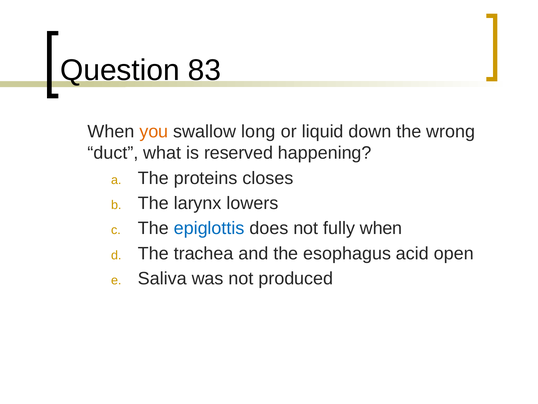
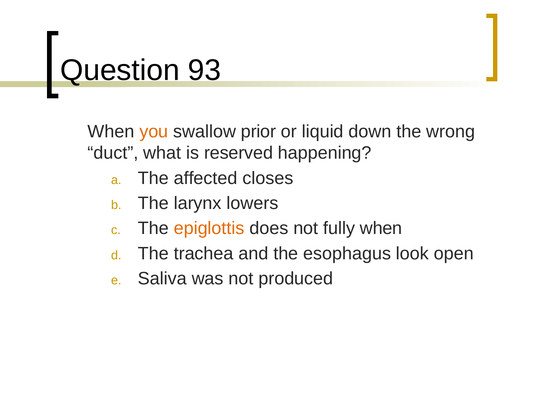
83: 83 -> 93
long: long -> prior
proteins: proteins -> affected
epiglottis colour: blue -> orange
acid: acid -> look
